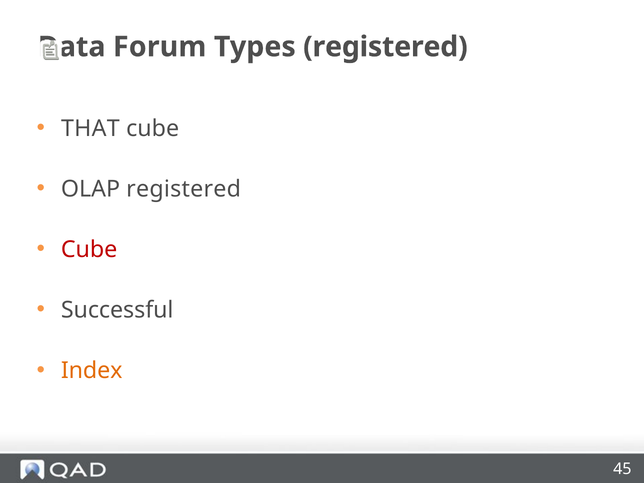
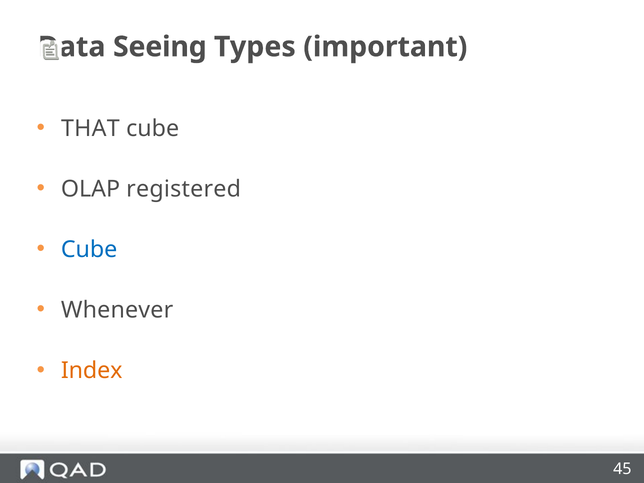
Forum: Forum -> Seeing
Types registered: registered -> important
Cube at (89, 250) colour: red -> blue
Successful: Successful -> Whenever
